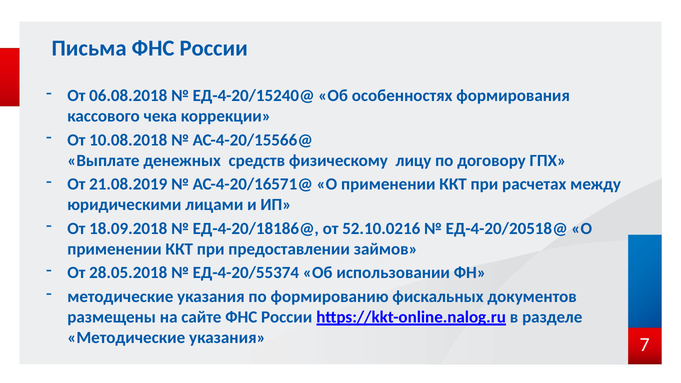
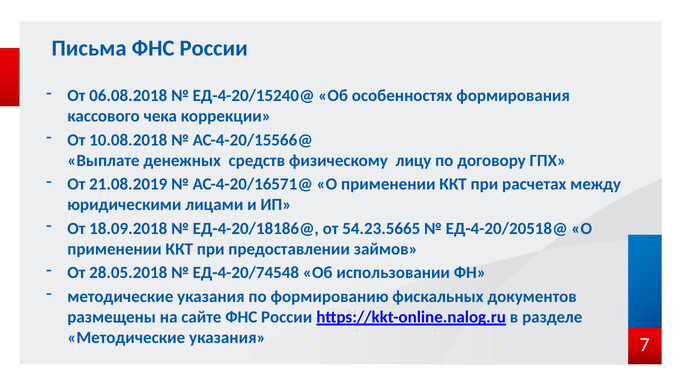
52.10.0216: 52.10.0216 -> 54.23.5665
ЕД-4-20/55374: ЕД-4-20/55374 -> ЕД-4-20/74548
